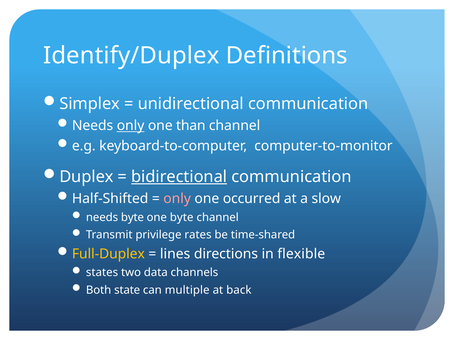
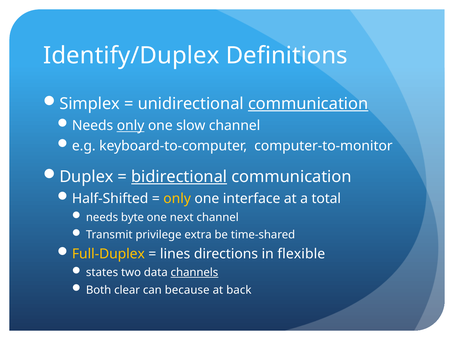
communication at (308, 104) underline: none -> present
than: than -> slow
only at (177, 199) colour: pink -> yellow
occurred: occurred -> interface
slow: slow -> total
one byte: byte -> next
rates: rates -> extra
channels underline: none -> present
state: state -> clear
multiple: multiple -> because
